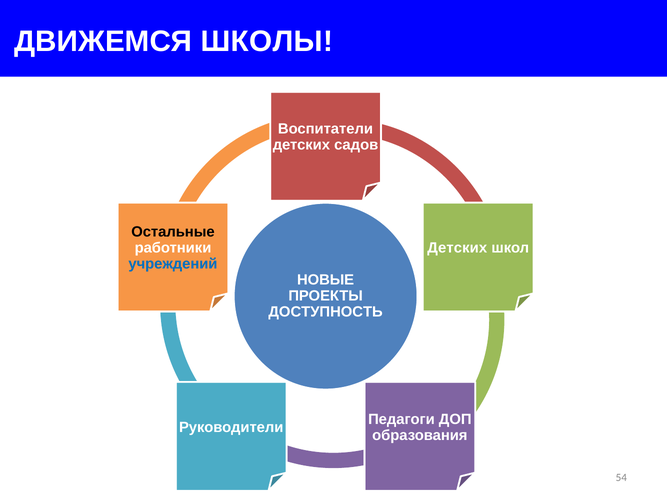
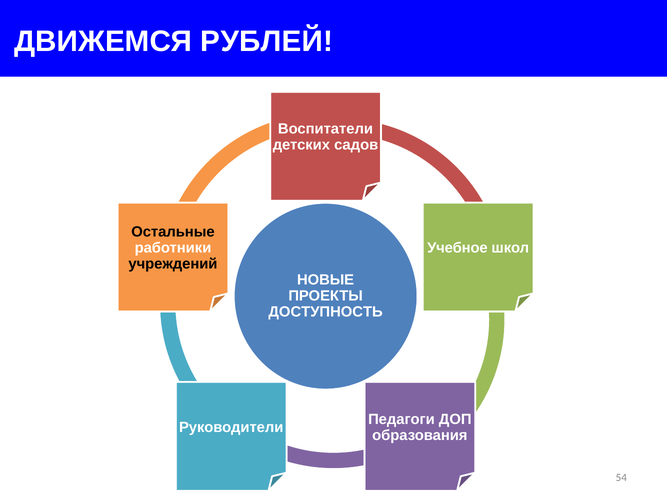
ШКОЛЫ: ШКОЛЫ -> РУБЛЕЙ
Детских at (457, 248): Детских -> Учебное
учреждений colour: blue -> black
